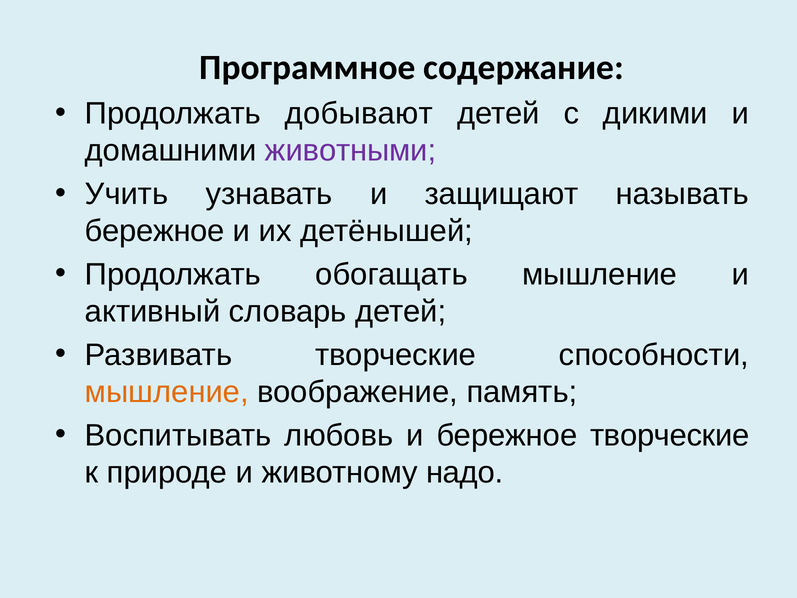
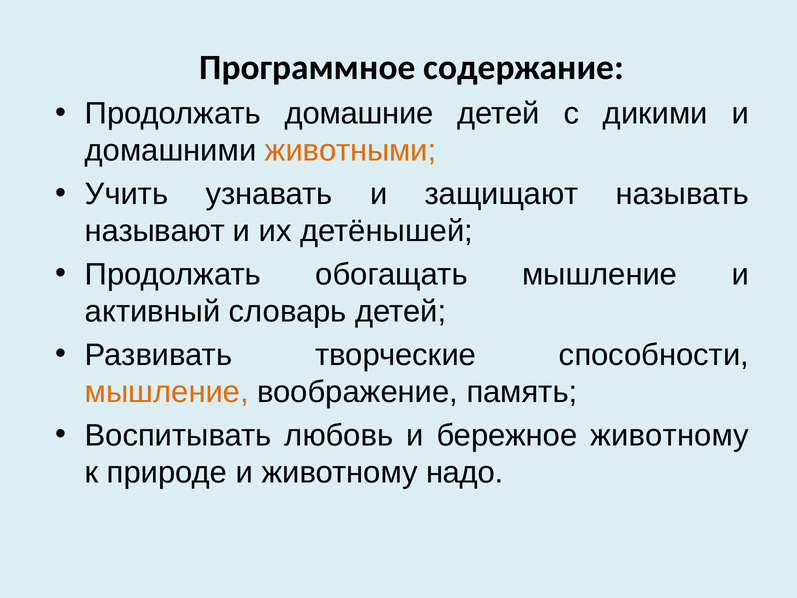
добывают: добывают -> домашние
животными colour: purple -> orange
бережное at (155, 231): бережное -> называют
бережное творческие: творческие -> животному
